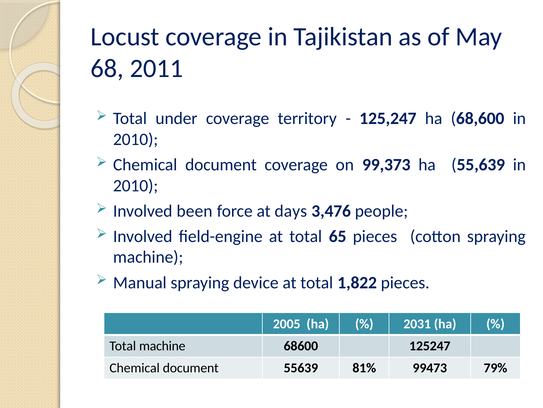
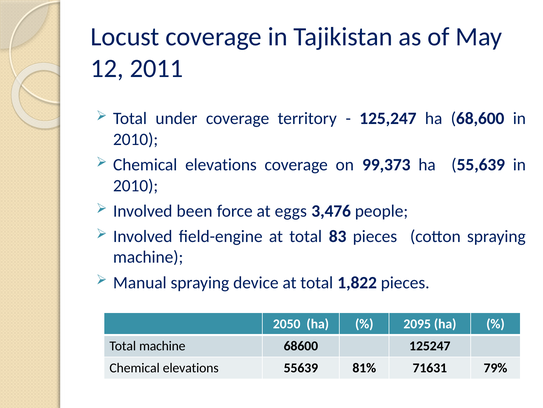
68: 68 -> 12
document at (221, 164): document -> elevations
days: days -> eggs
65: 65 -> 83
2005: 2005 -> 2050
2031: 2031 -> 2095
document at (191, 367): document -> elevations
99473: 99473 -> 71631
